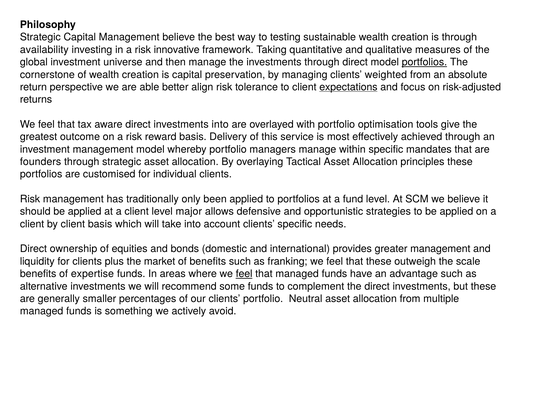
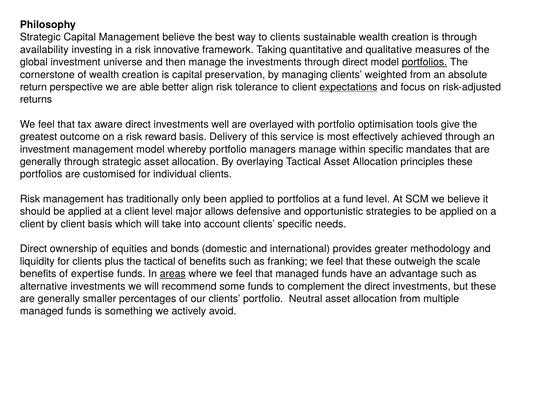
to testing: testing -> clients
investments into: into -> well
founders at (41, 162): founders -> generally
greater management: management -> methodology
the market: market -> tactical
areas underline: none -> present
feel at (244, 274) underline: present -> none
